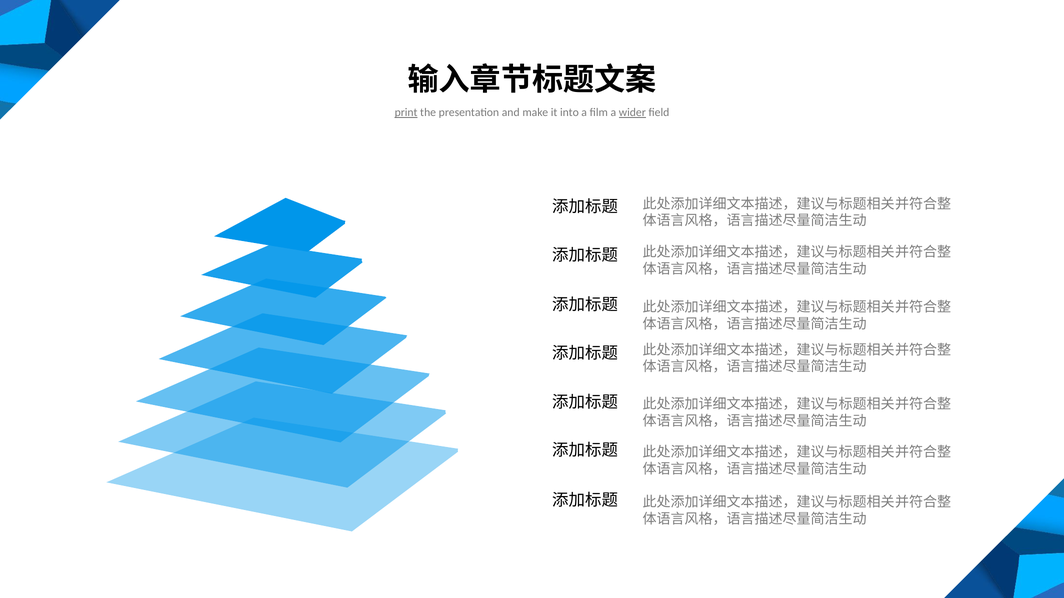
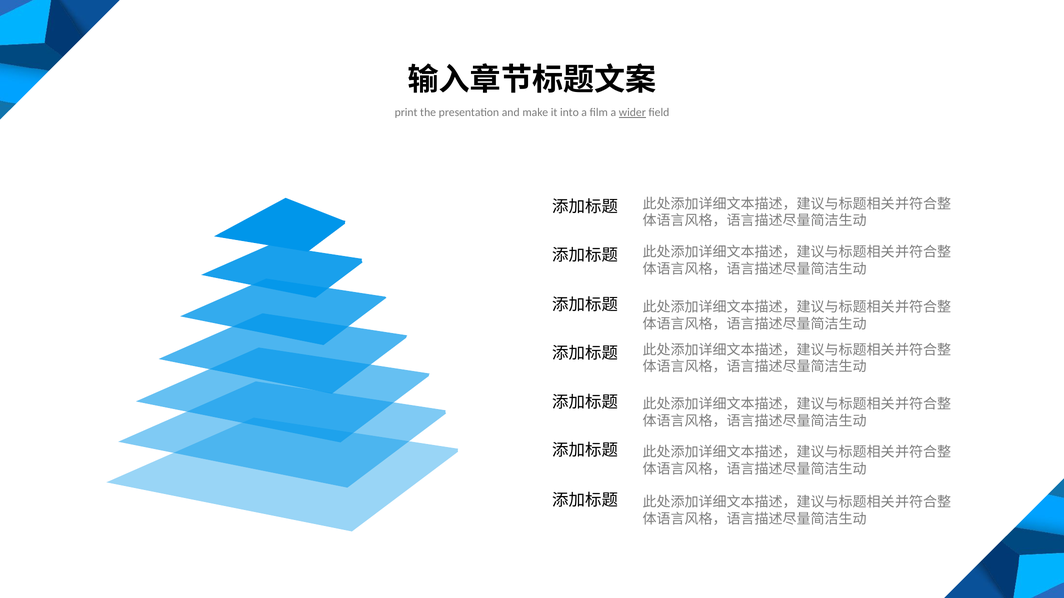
print underline: present -> none
